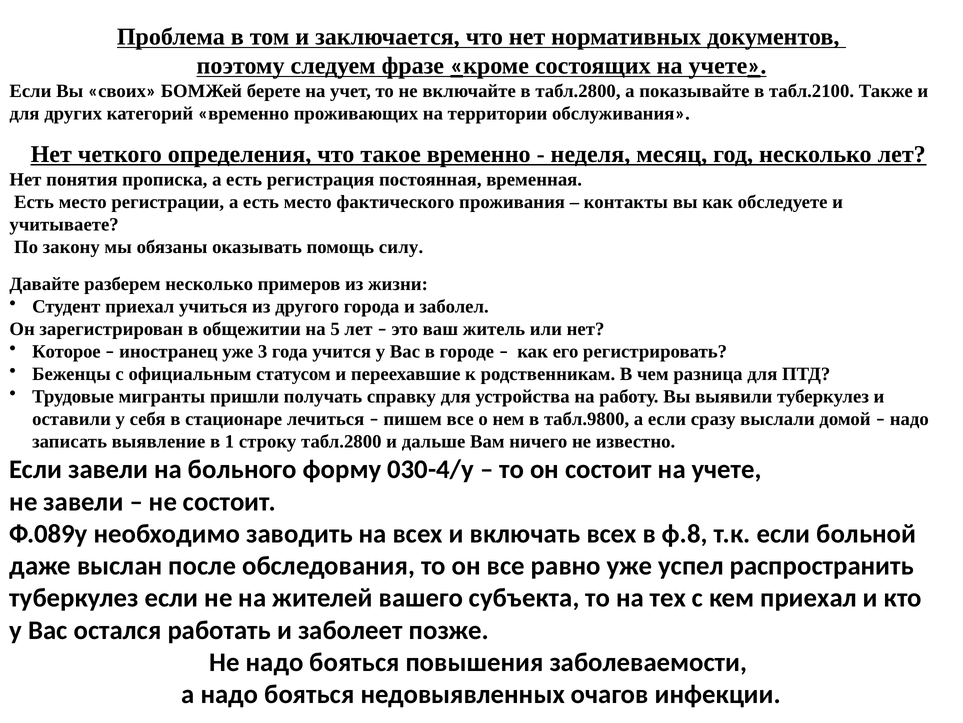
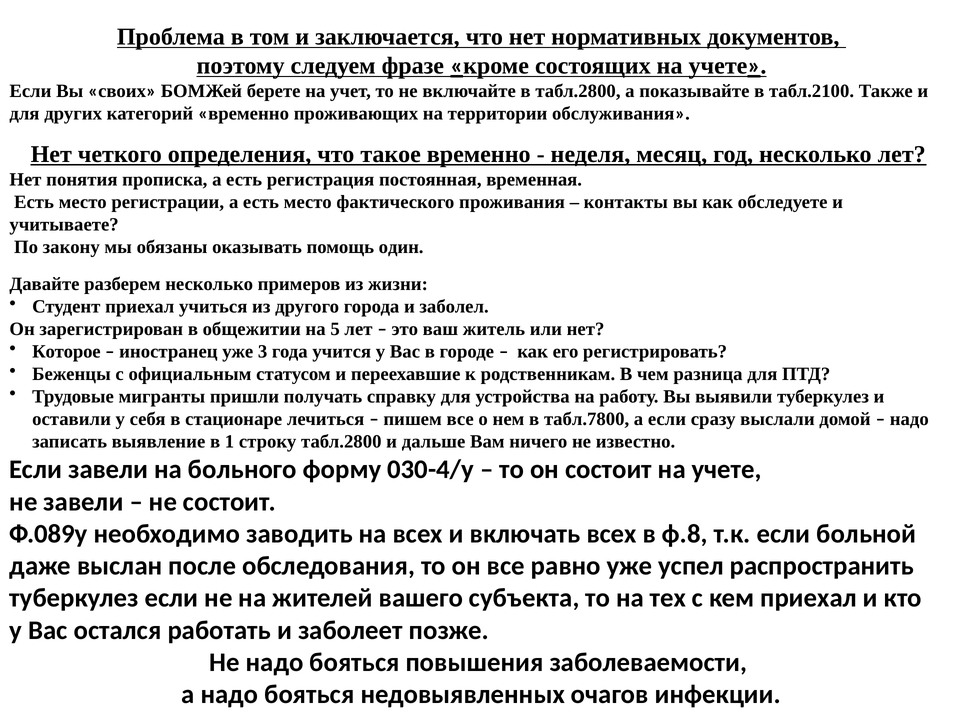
силу: силу -> один
табл.9800: табл.9800 -> табл.7800
